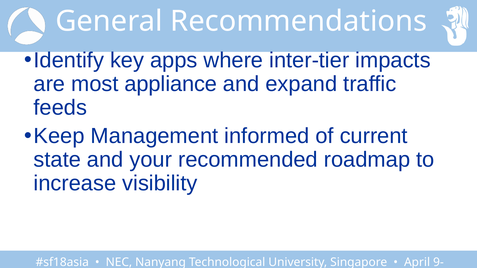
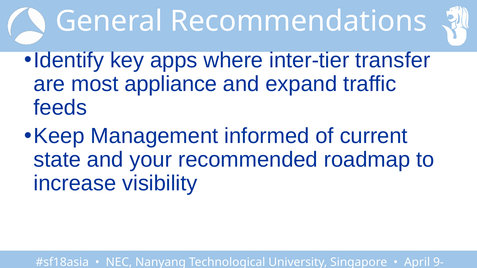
impacts: impacts -> transfer
